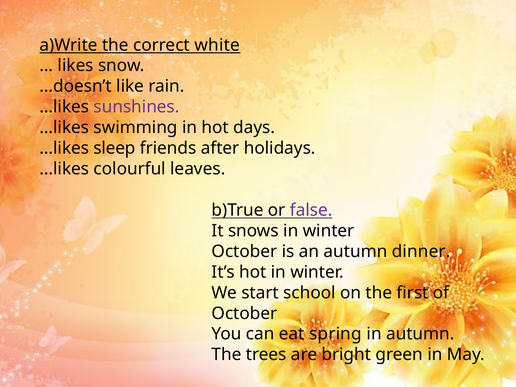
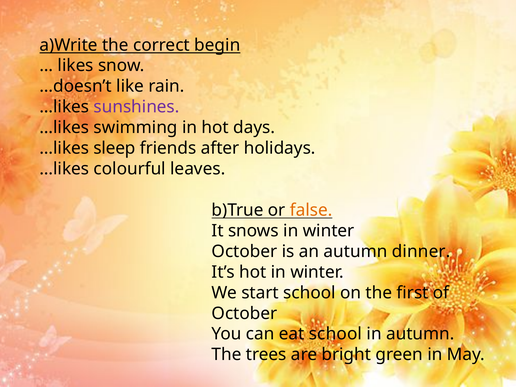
white: white -> begin
false colour: purple -> orange
eat spring: spring -> school
